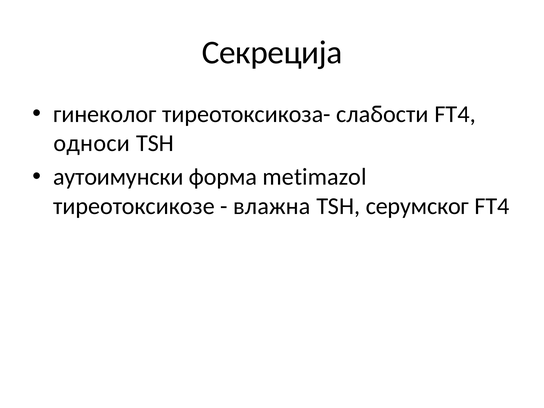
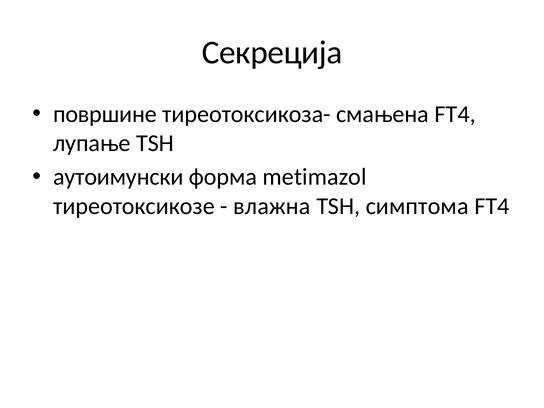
гинеколог: гинеколог -> површине
слабости: слабости -> смањена
односи: односи -> лупање
серумског: серумског -> симптома
